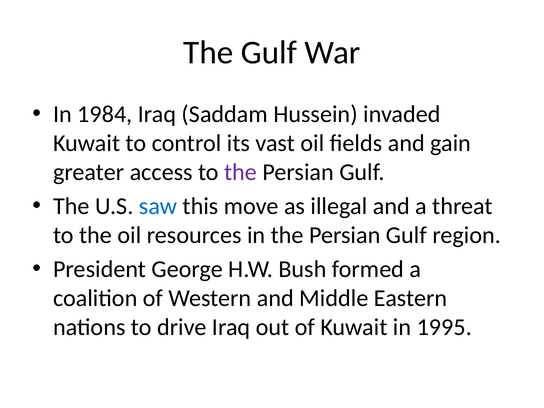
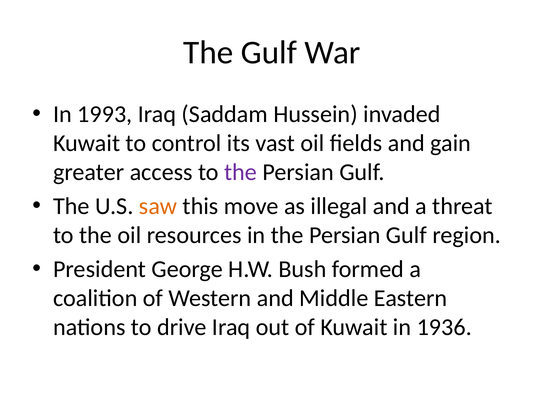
1984: 1984 -> 1993
saw colour: blue -> orange
1995: 1995 -> 1936
